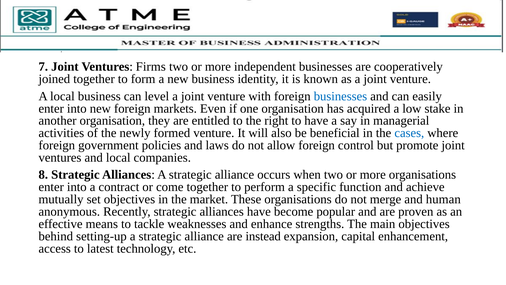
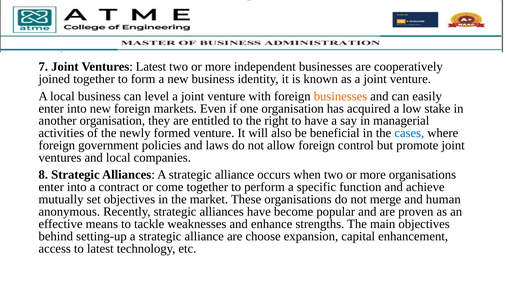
Ventures Firms: Firms -> Latest
businesses at (340, 96) colour: blue -> orange
instead: instead -> choose
